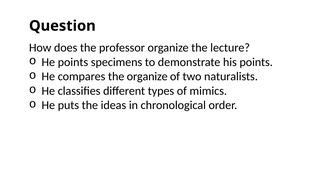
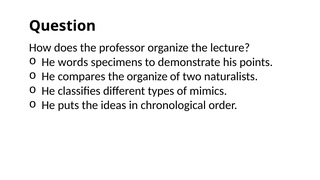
He points: points -> words
